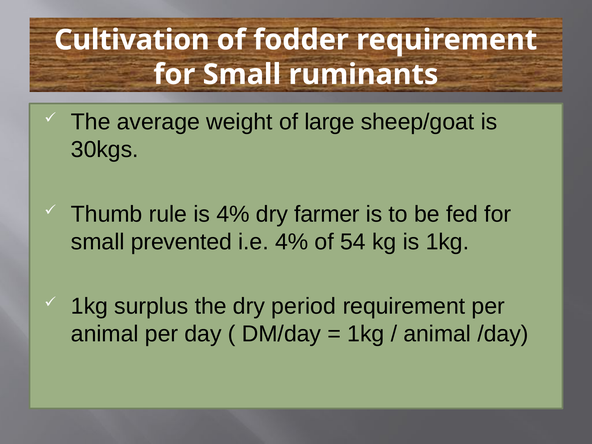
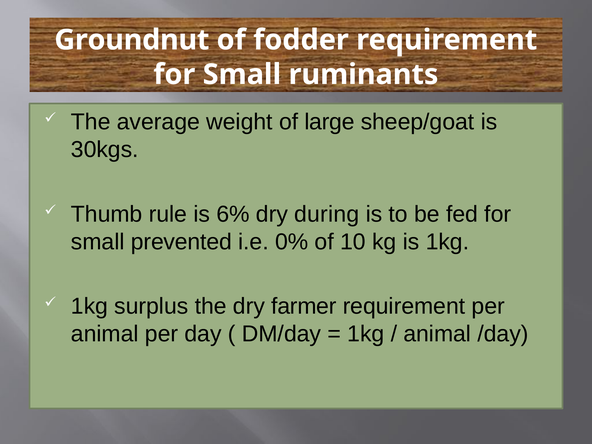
Cultivation: Cultivation -> Groundnut
is 4%: 4% -> 6%
farmer: farmer -> during
i.e 4%: 4% -> 0%
54: 54 -> 10
period: period -> farmer
